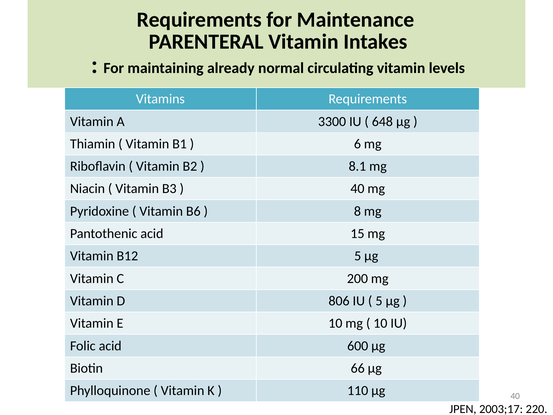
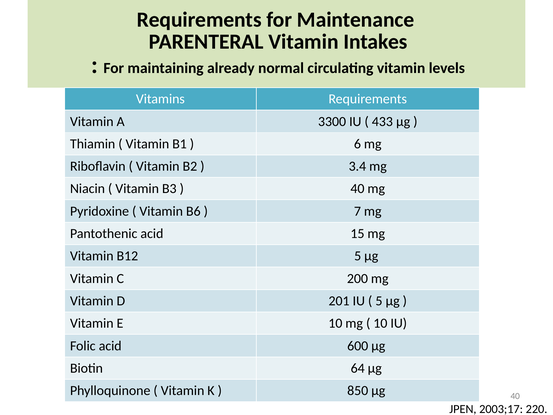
648: 648 -> 433
8.1: 8.1 -> 3.4
8: 8 -> 7
806: 806 -> 201
66: 66 -> 64
110: 110 -> 850
